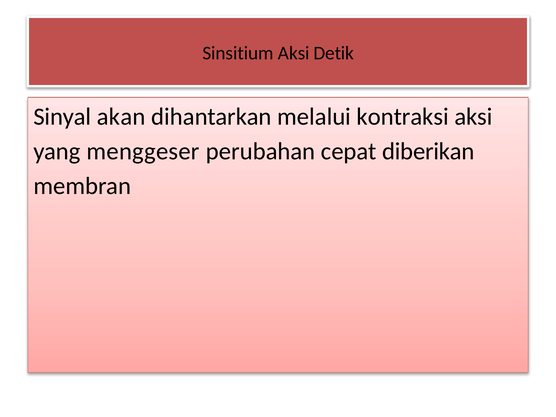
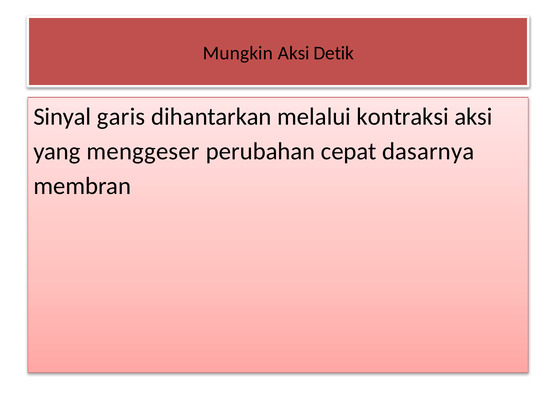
Sinsitium: Sinsitium -> Mungkin
akan: akan -> garis
diberikan: diberikan -> dasarnya
